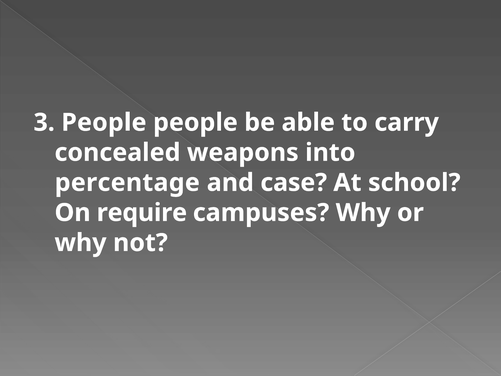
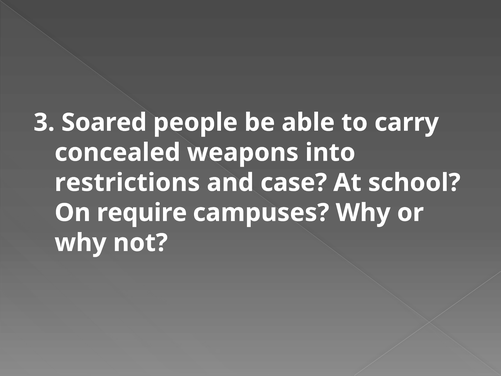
3 People: People -> Soared
percentage: percentage -> restrictions
